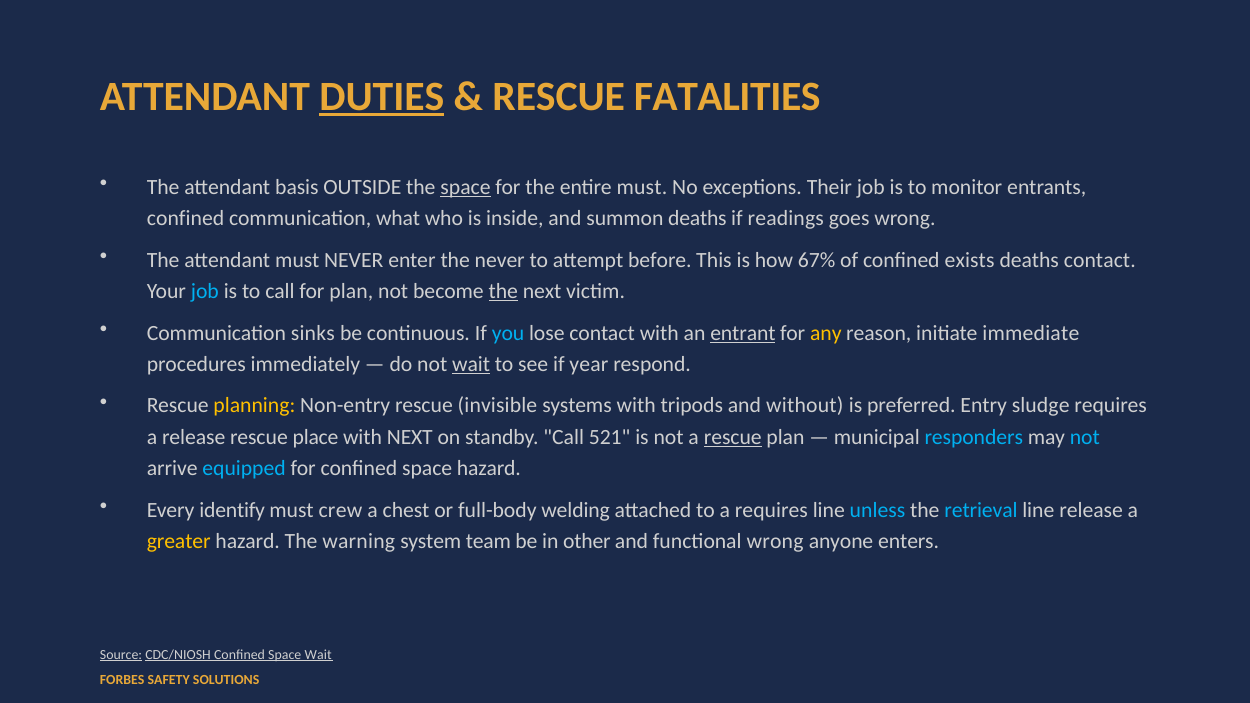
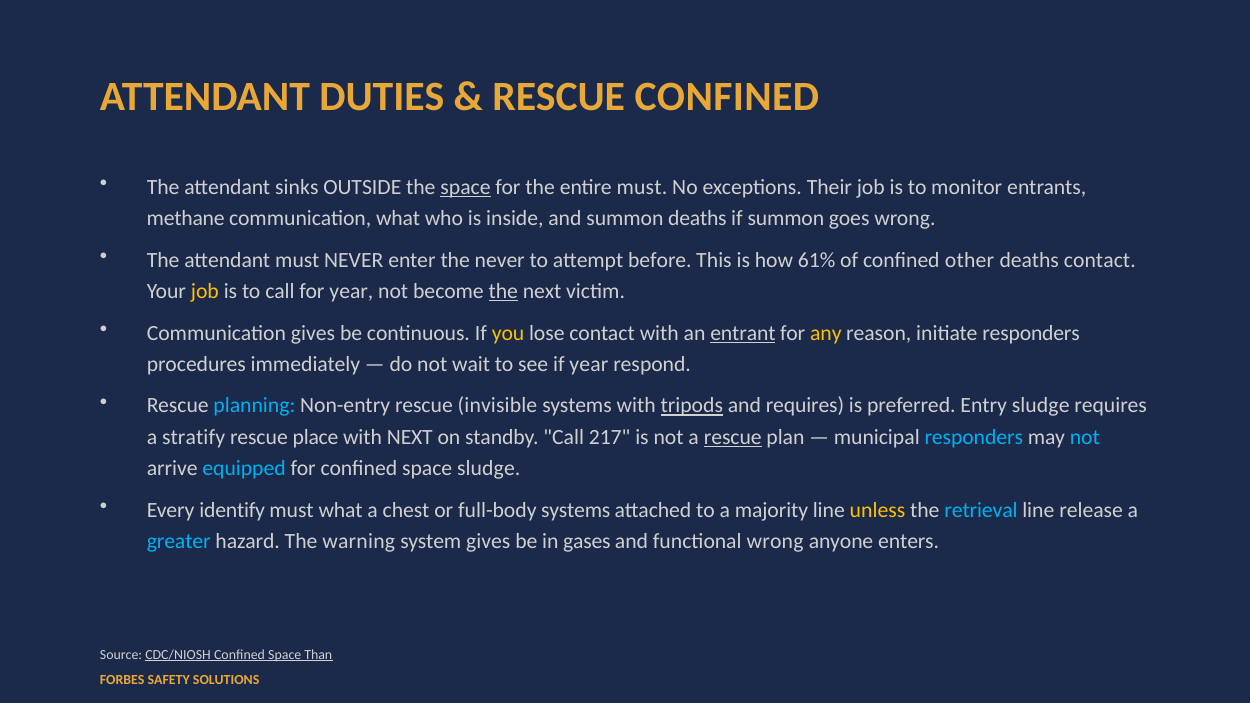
DUTIES underline: present -> none
RESCUE FATALITIES: FATALITIES -> CONFINED
basis: basis -> sinks
confined at (186, 218): confined -> methane
if readings: readings -> summon
67%: 67% -> 61%
exists: exists -> other
job at (205, 291) colour: light blue -> yellow
for plan: plan -> year
Communication sinks: sinks -> gives
you colour: light blue -> yellow
initiate immediate: immediate -> responders
wait at (471, 364) underline: present -> none
planning colour: yellow -> light blue
tripods underline: none -> present
and without: without -> requires
a release: release -> stratify
521: 521 -> 217
space hazard: hazard -> sludge
must crew: crew -> what
full-body welding: welding -> systems
a requires: requires -> majority
unless colour: light blue -> yellow
greater colour: yellow -> light blue
system team: team -> gives
other: other -> gases
Source underline: present -> none
Space Wait: Wait -> Than
